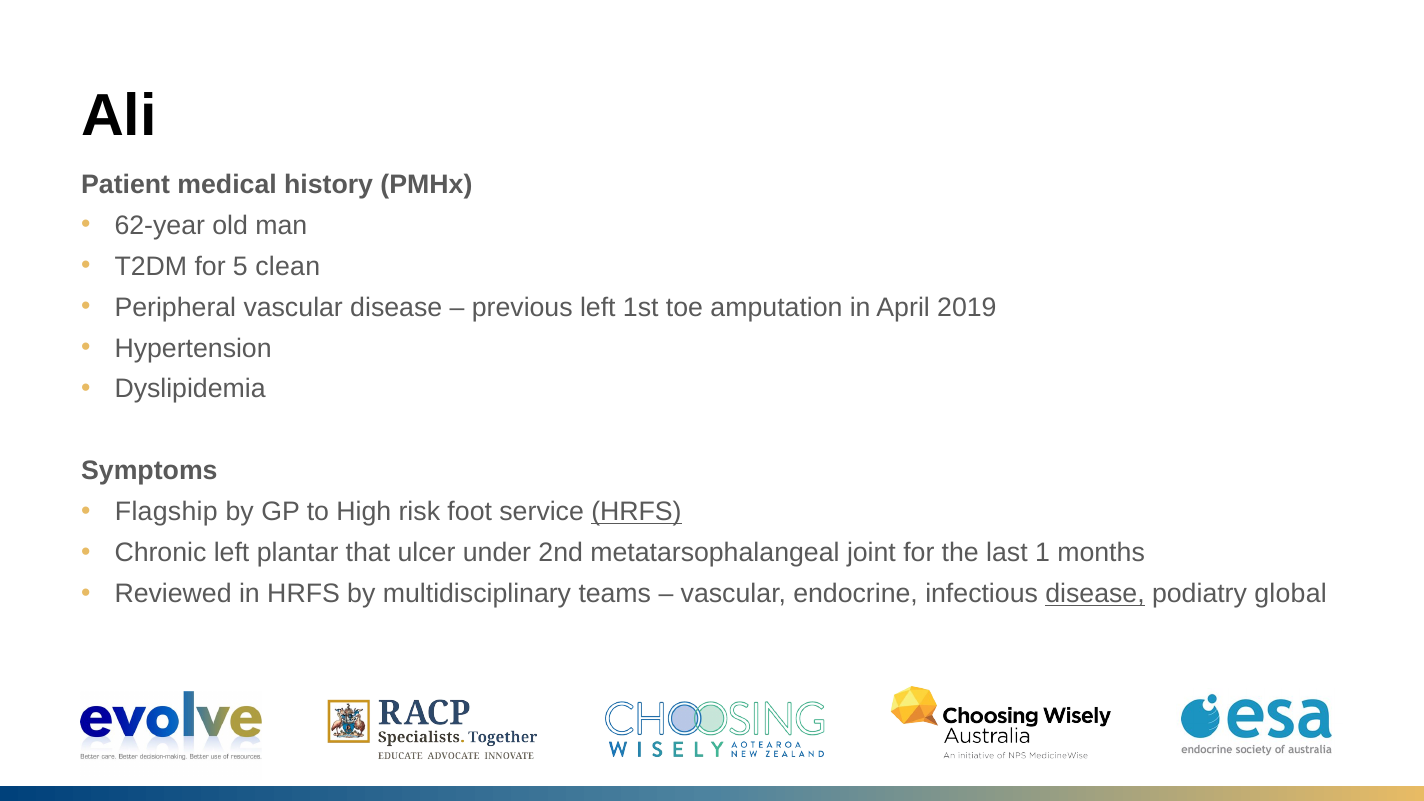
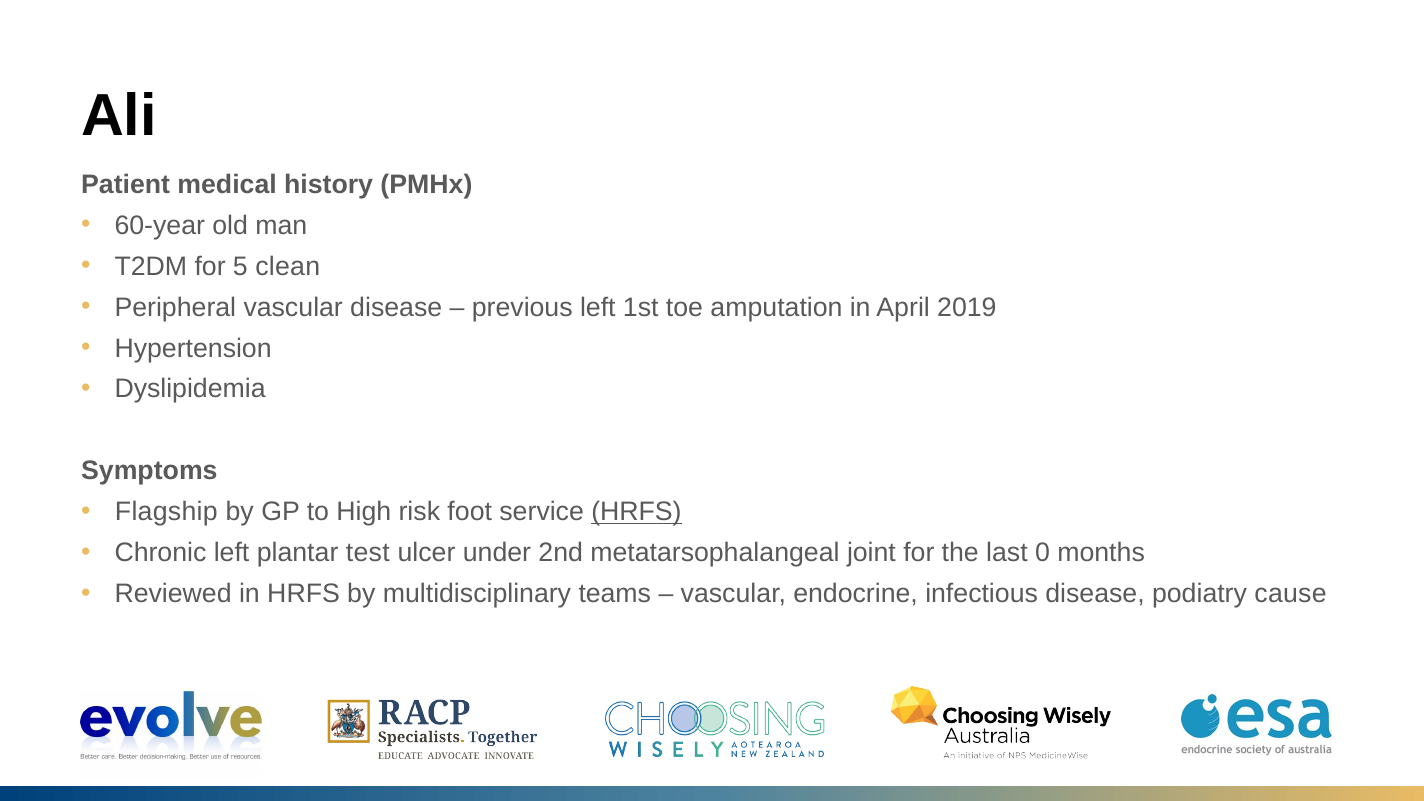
62-year: 62-year -> 60-year
that: that -> test
1: 1 -> 0
disease at (1095, 594) underline: present -> none
global: global -> cause
